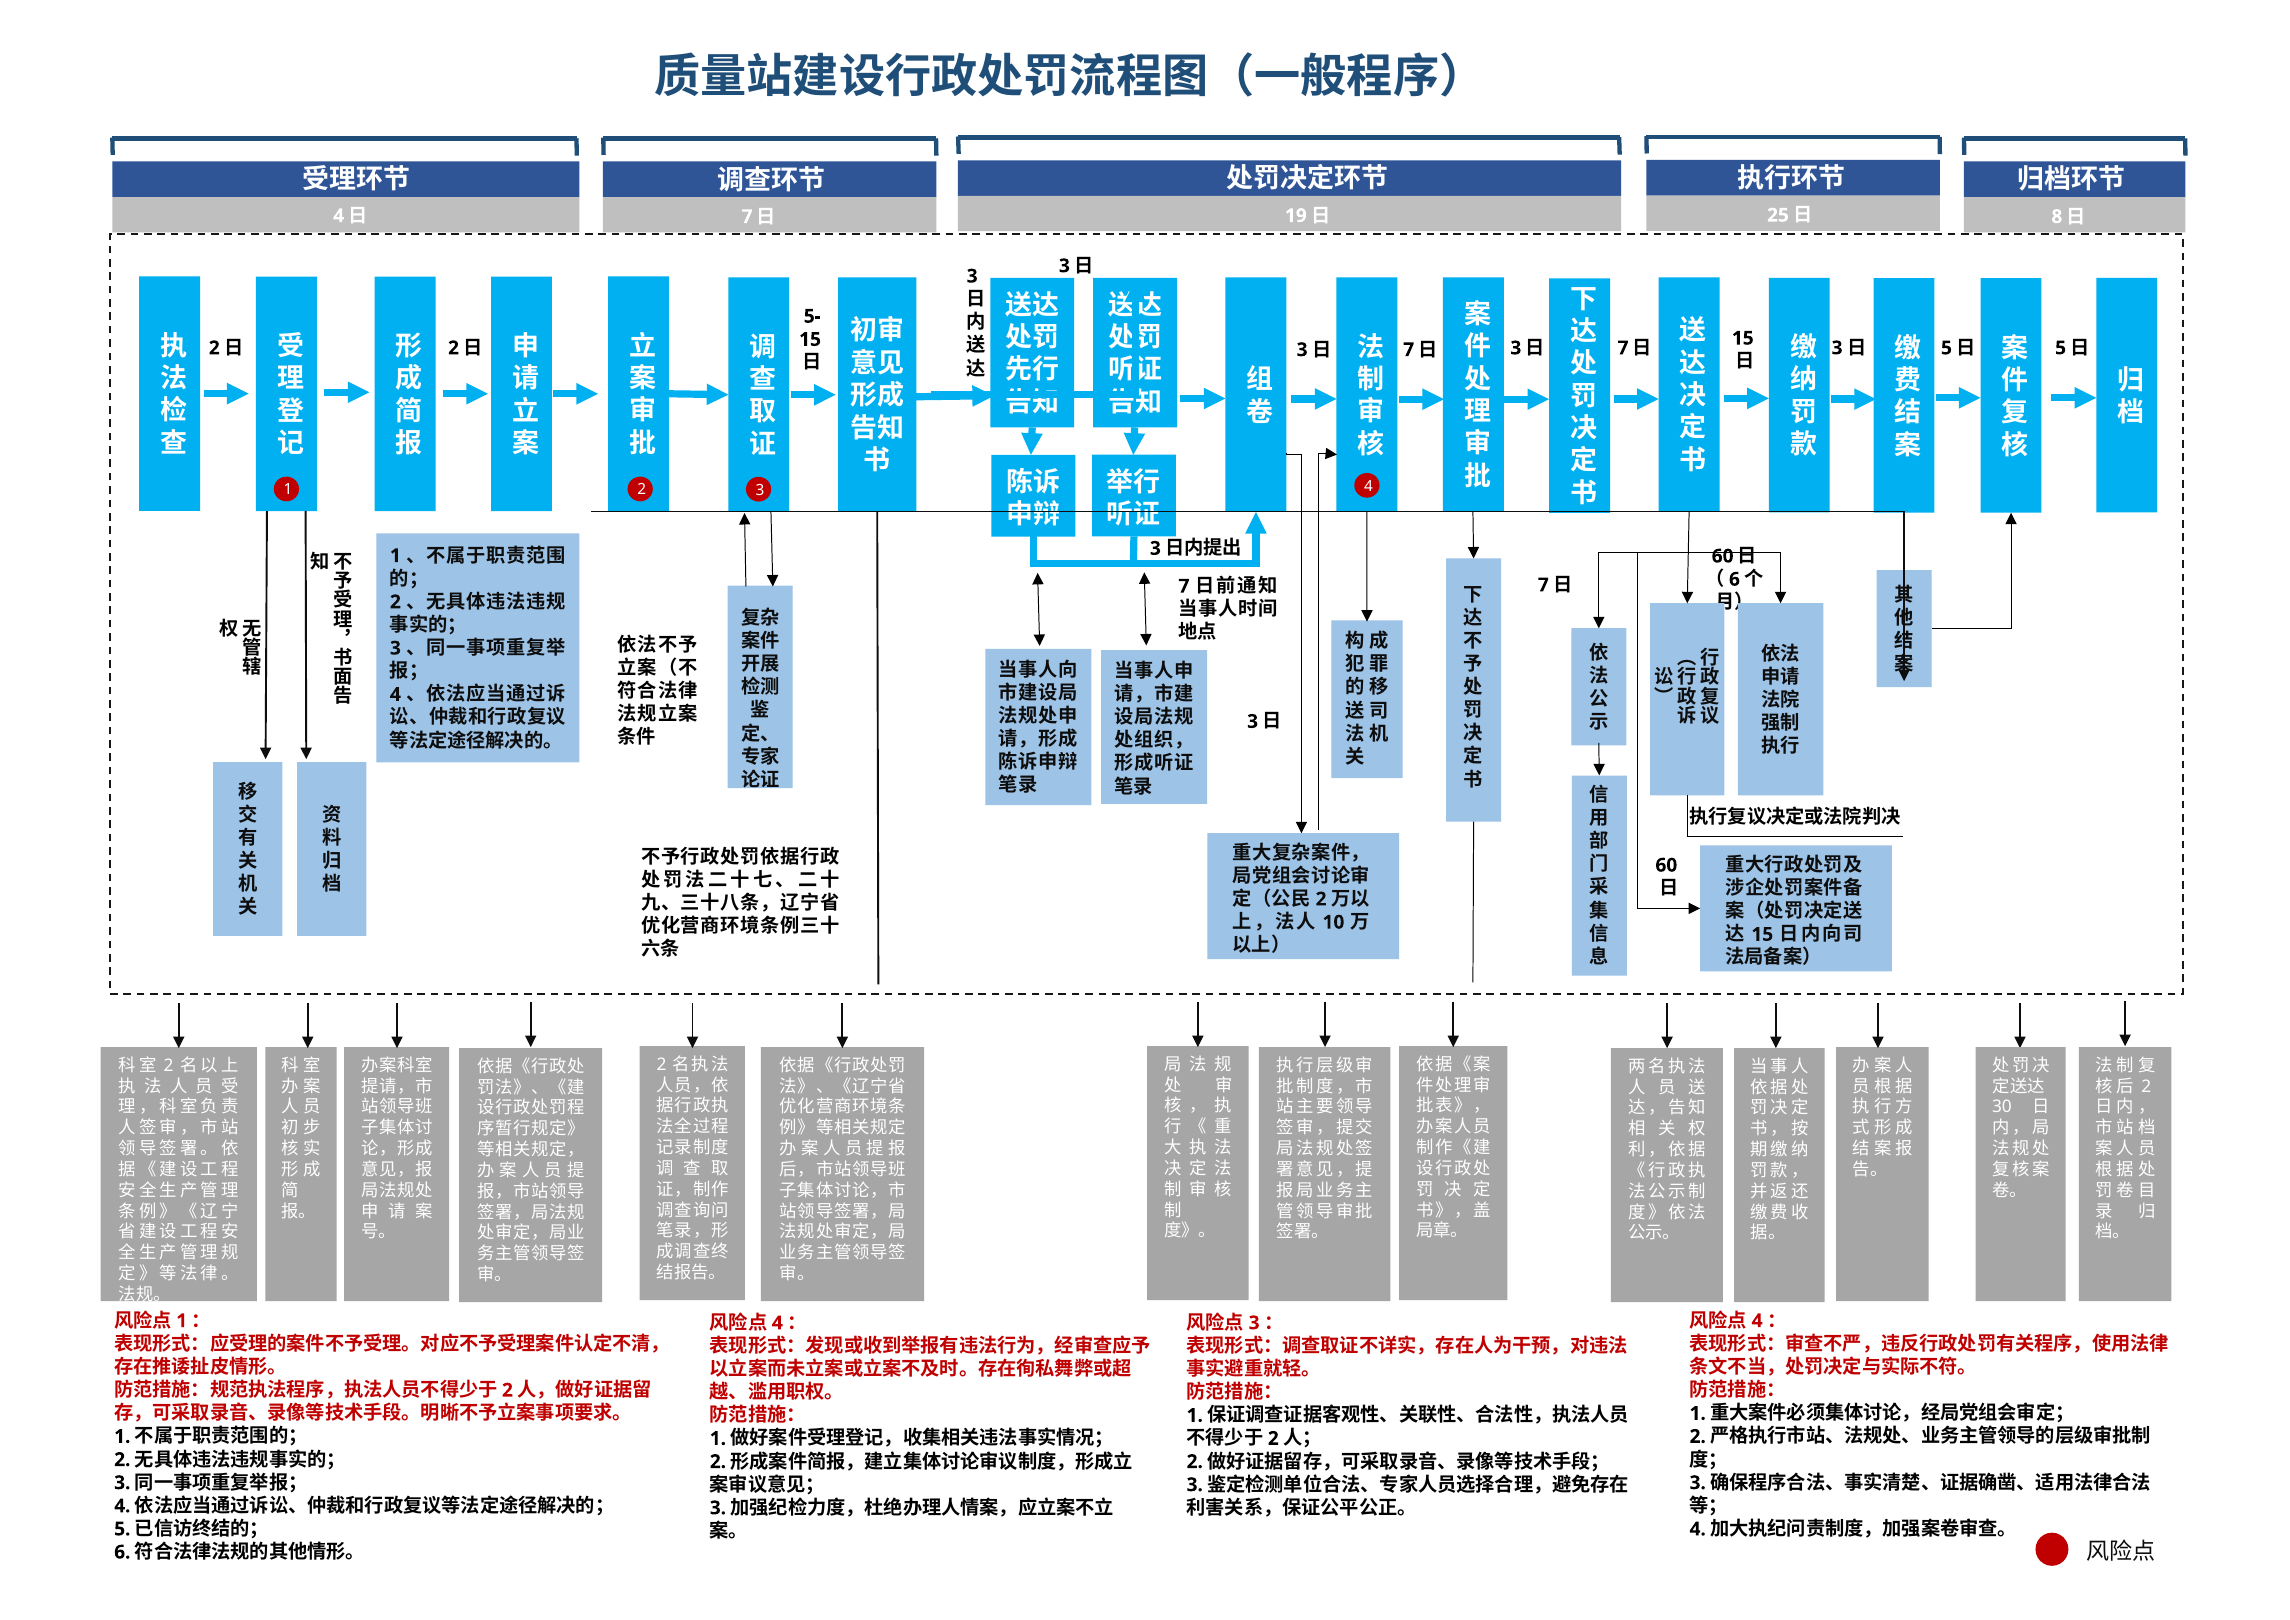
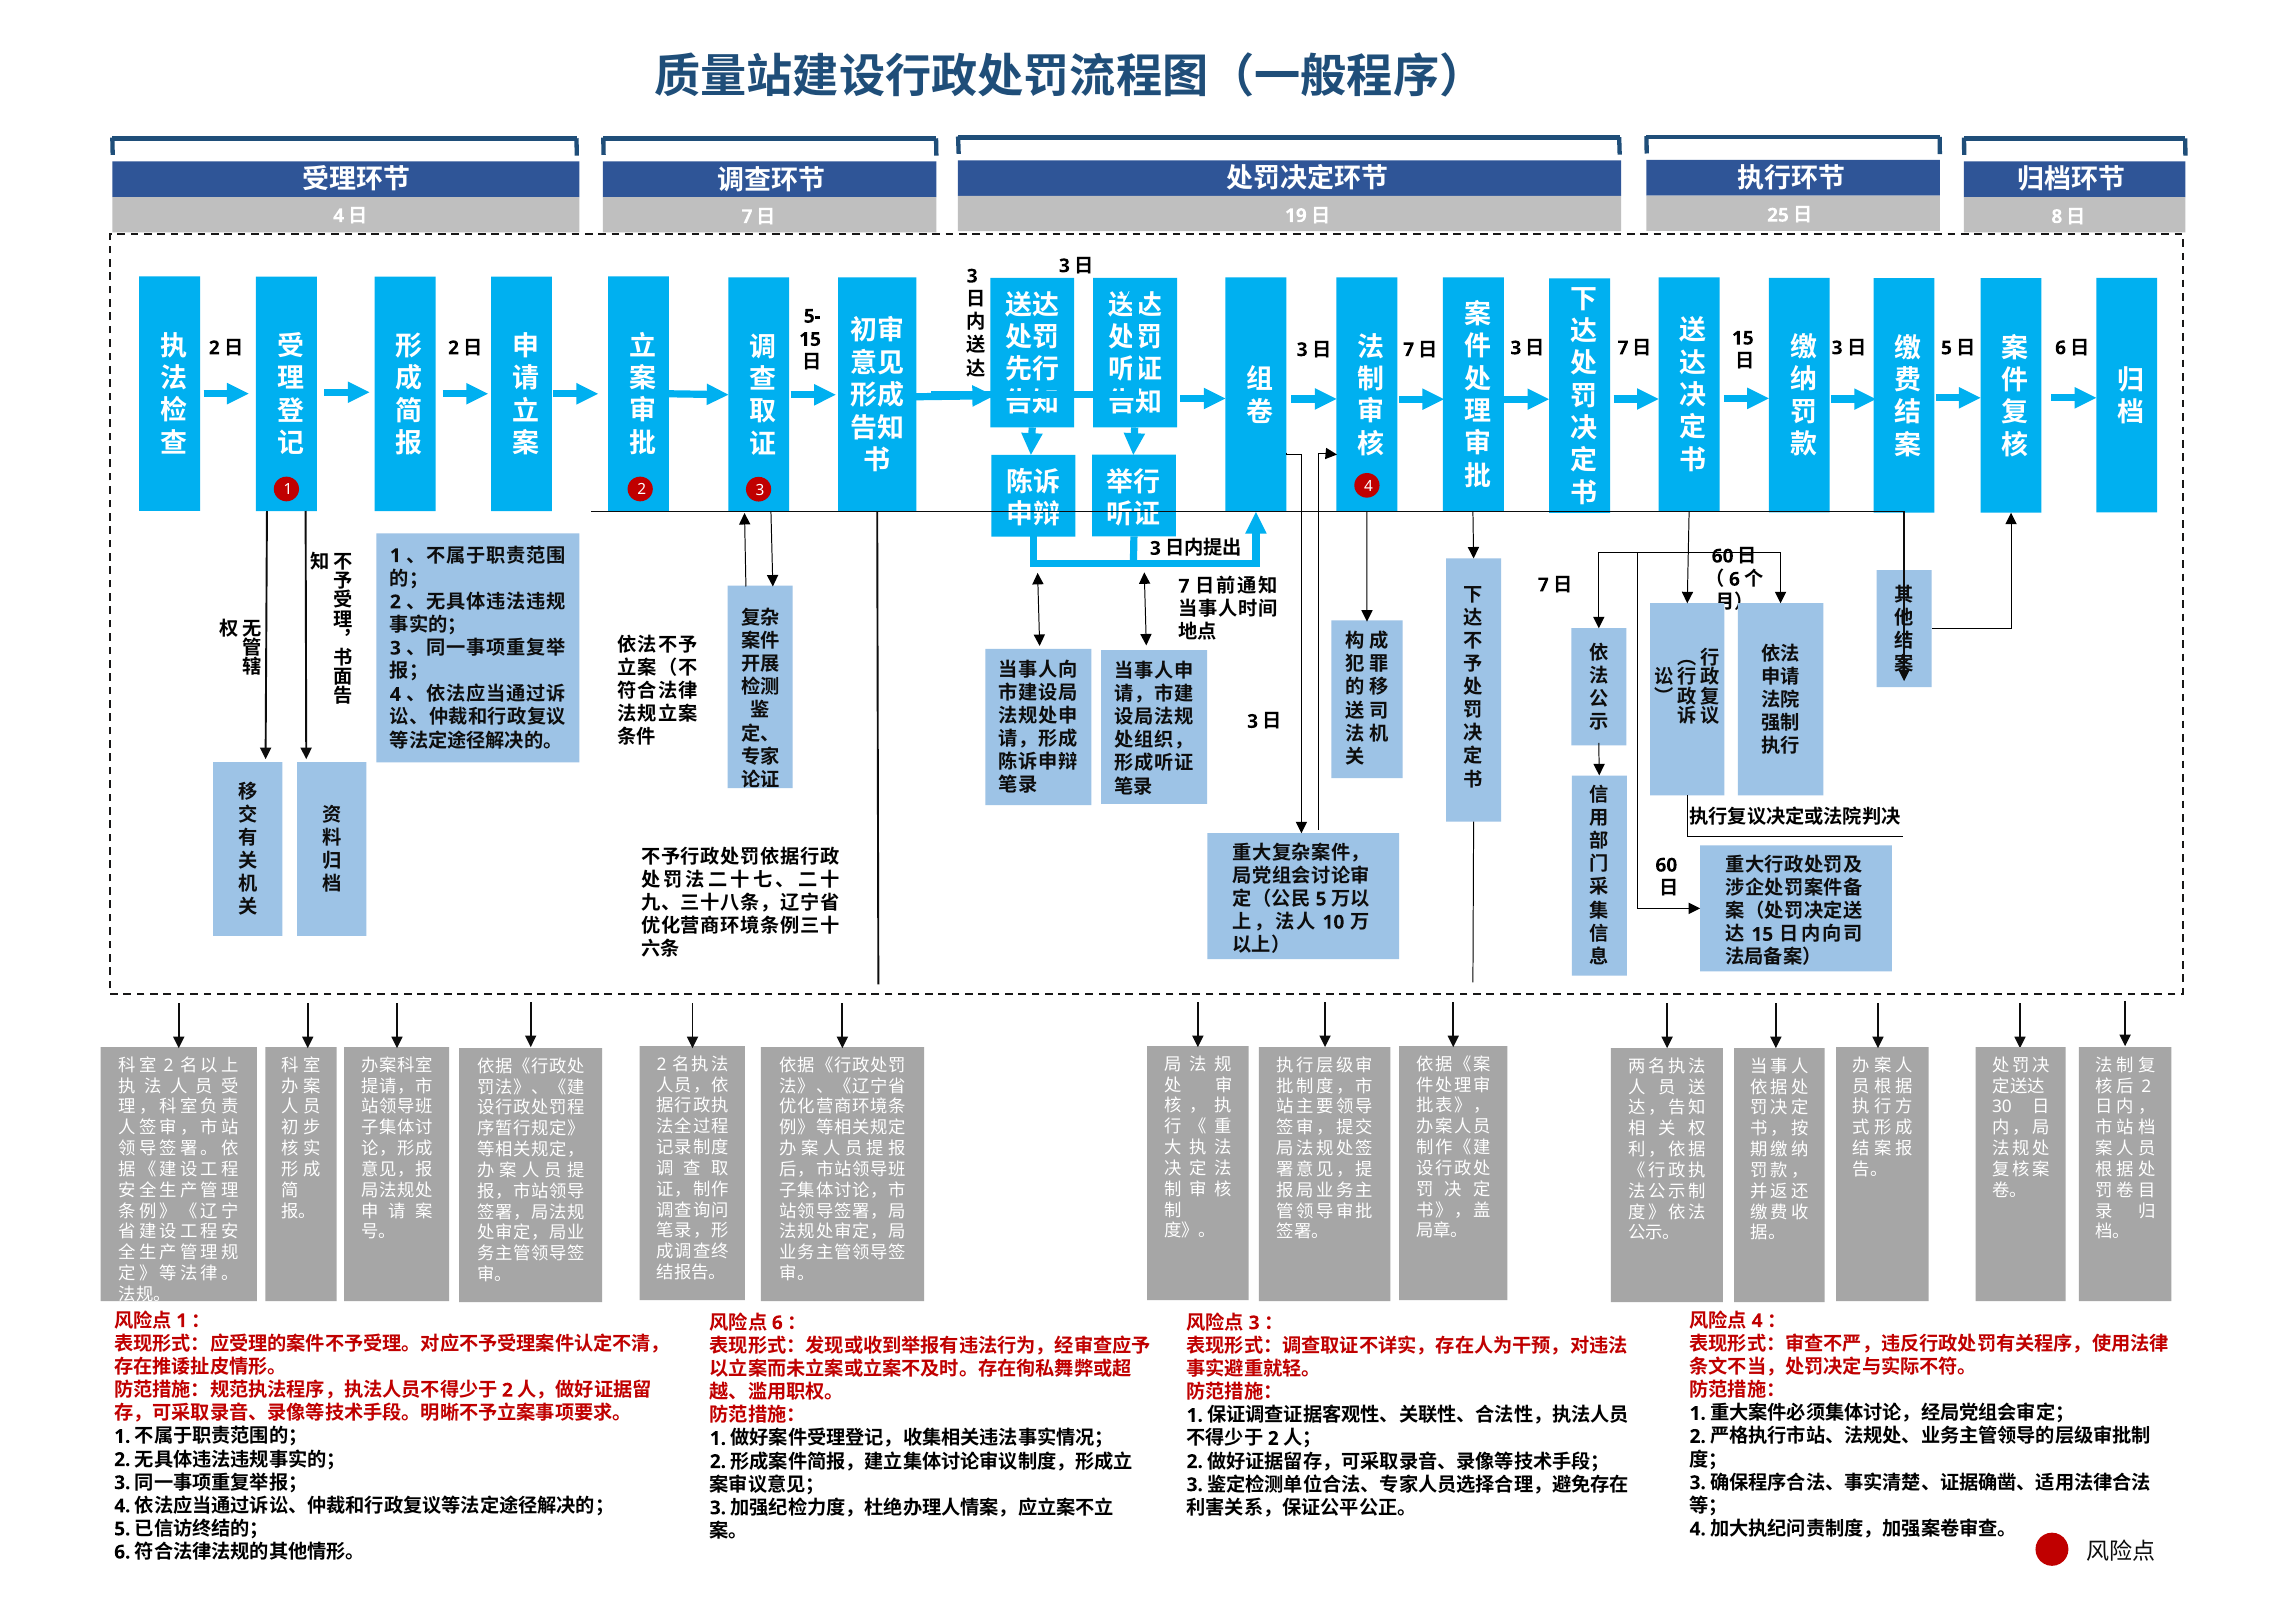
5 at (2061, 348): 5 -> 6
2 at (1321, 899): 2 -> 5
4 at (777, 1322): 4 -> 6
